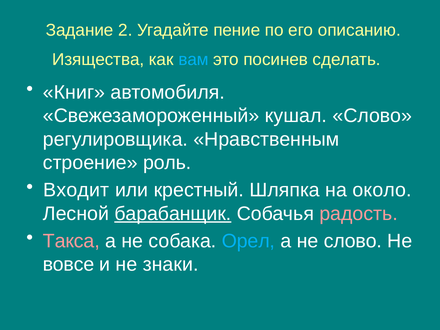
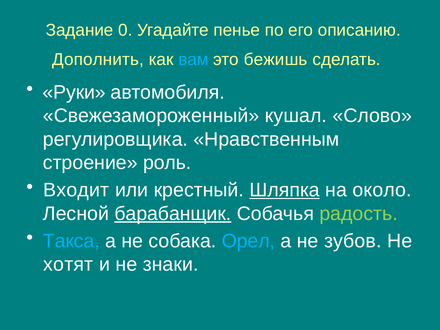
2: 2 -> 0
пение: пение -> пенье
Изящества: Изящества -> Дополнить
посинев: посинев -> бежишь
Книг: Книг -> Руки
Шляпка underline: none -> present
радость colour: pink -> light green
Такса colour: pink -> light blue
не слово: слово -> зубов
вовсе: вовсе -> хотят
